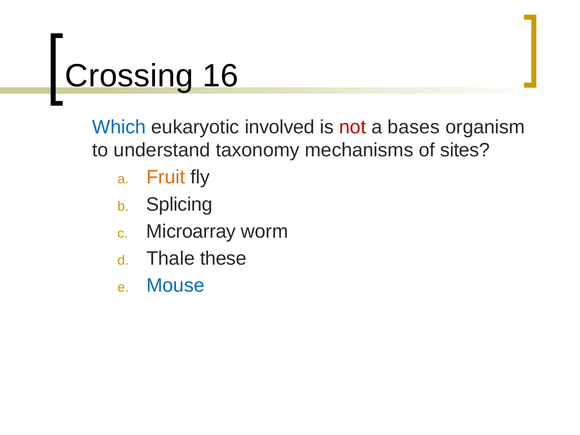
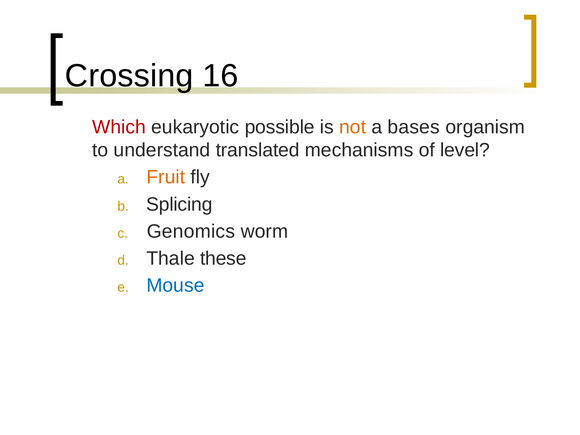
Which colour: blue -> red
involved: involved -> possible
not colour: red -> orange
taxonomy: taxonomy -> translated
sites: sites -> level
Microarray: Microarray -> Genomics
